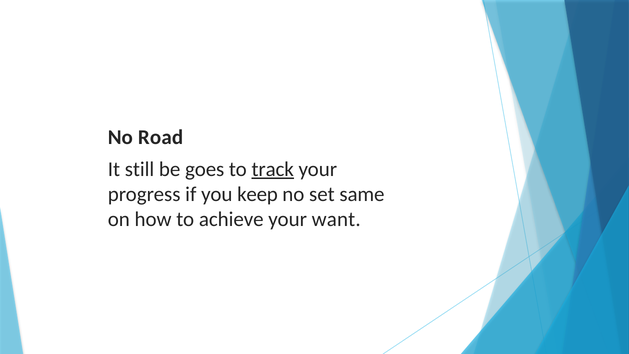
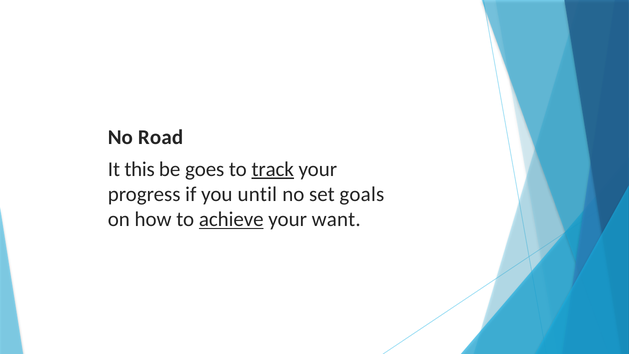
still: still -> this
keep: keep -> until
same: same -> goals
achieve underline: none -> present
